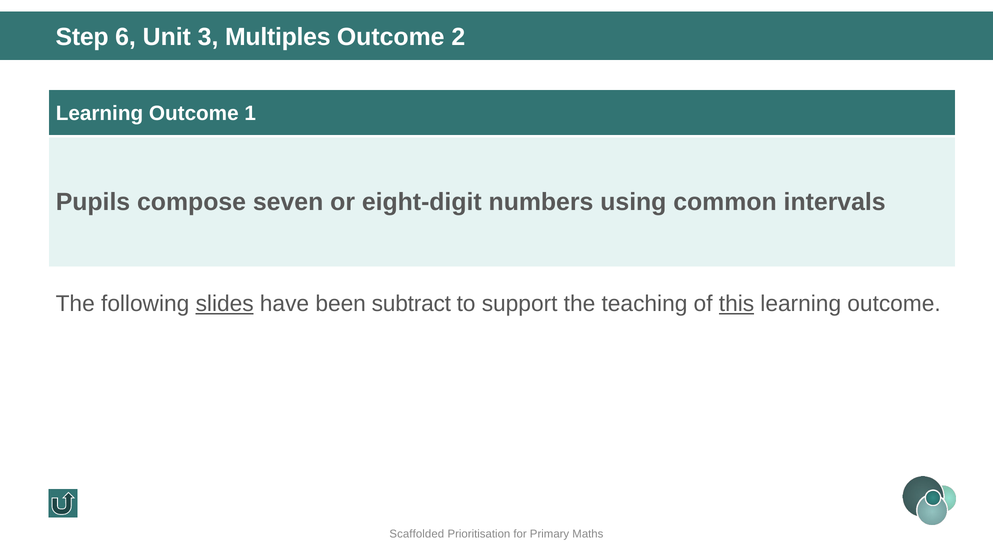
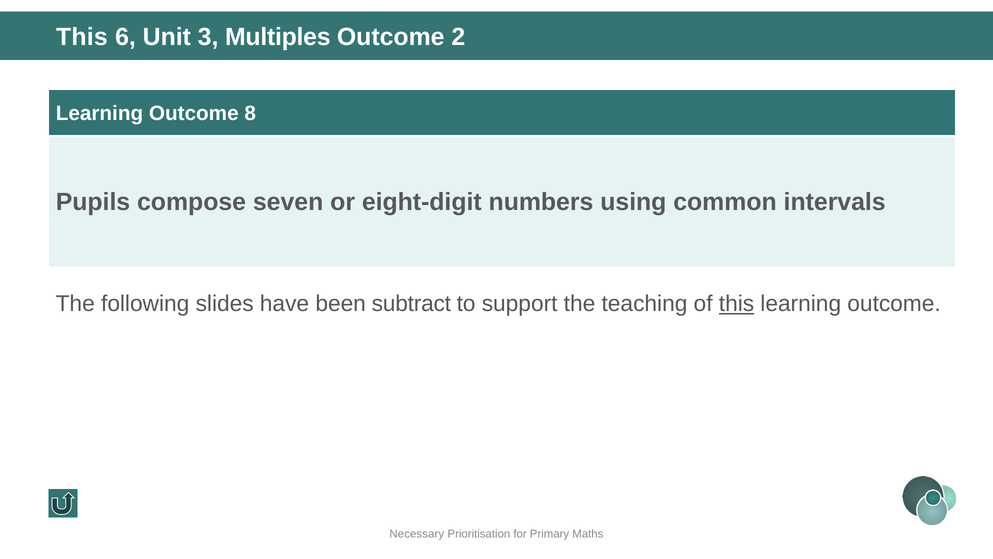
Step at (82, 37): Step -> This
1: 1 -> 8
slides underline: present -> none
Scaffolded: Scaffolded -> Necessary
